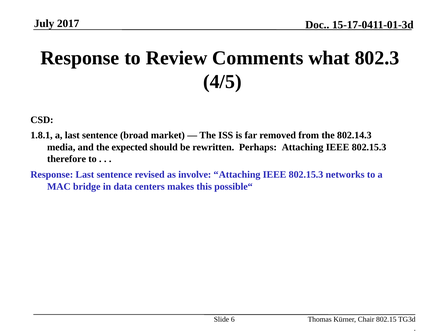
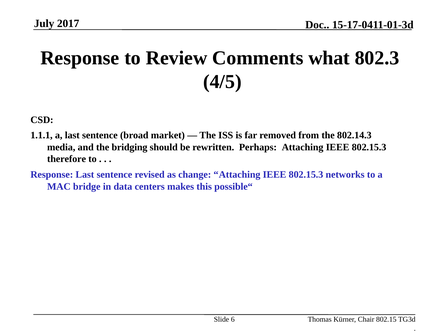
1.8.1: 1.8.1 -> 1.1.1
expected: expected -> bridging
involve: involve -> change
